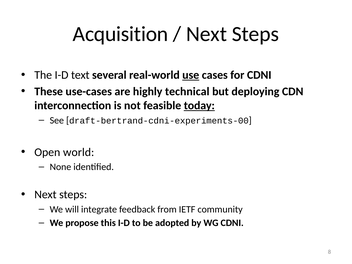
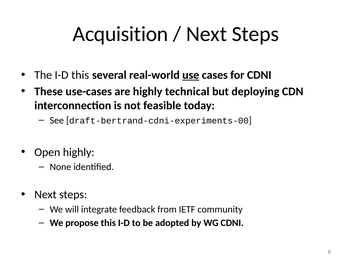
I-D text: text -> this
today underline: present -> none
Open world: world -> highly
